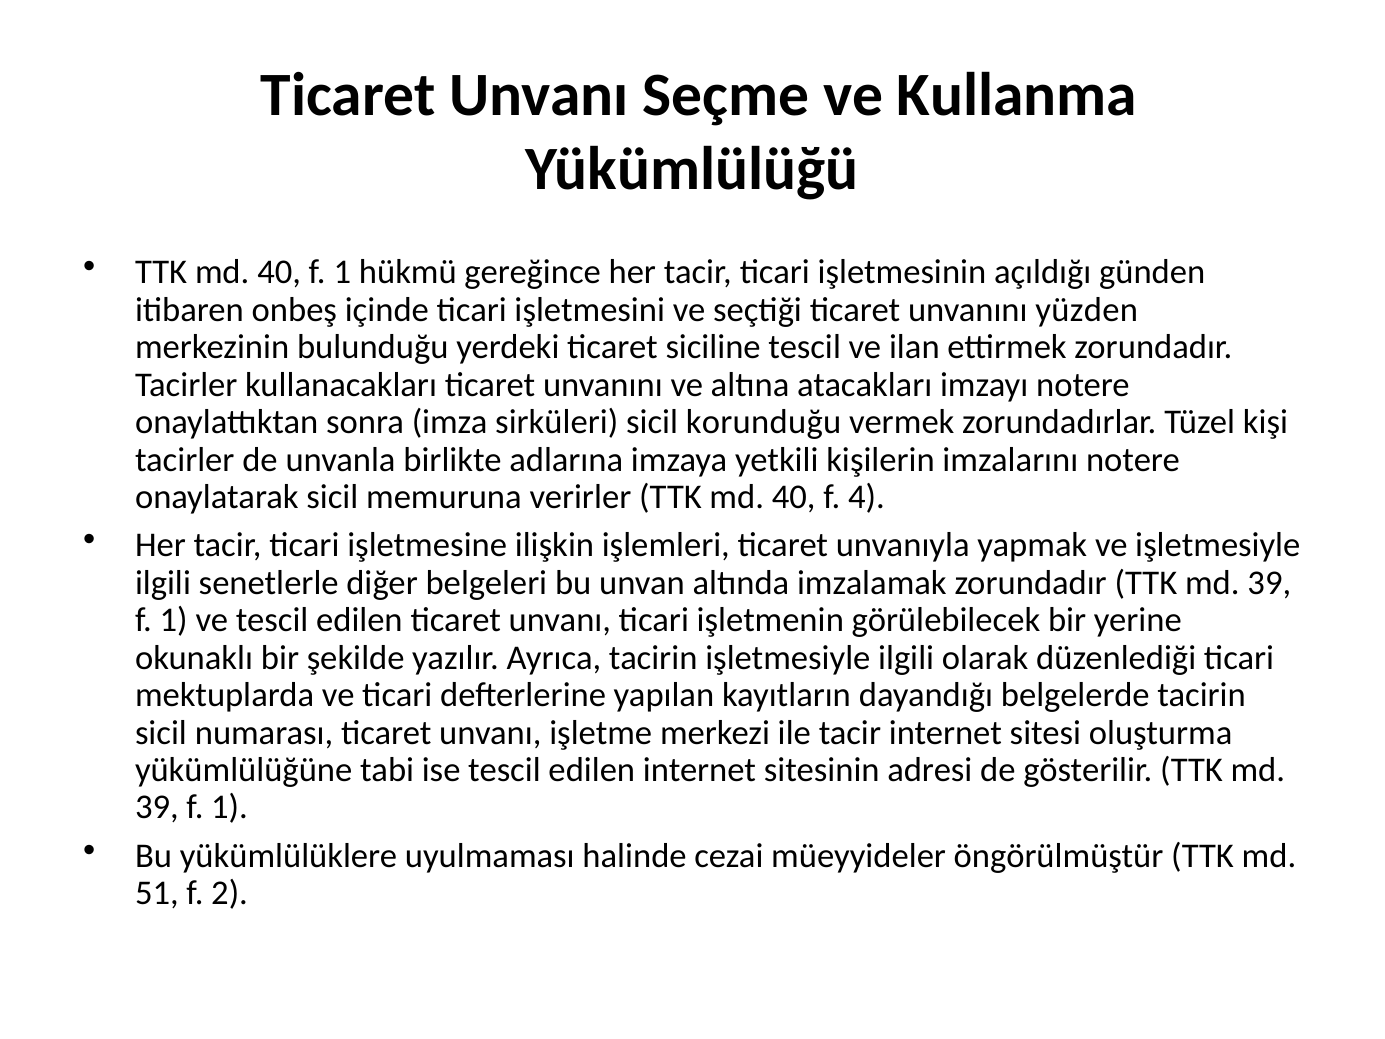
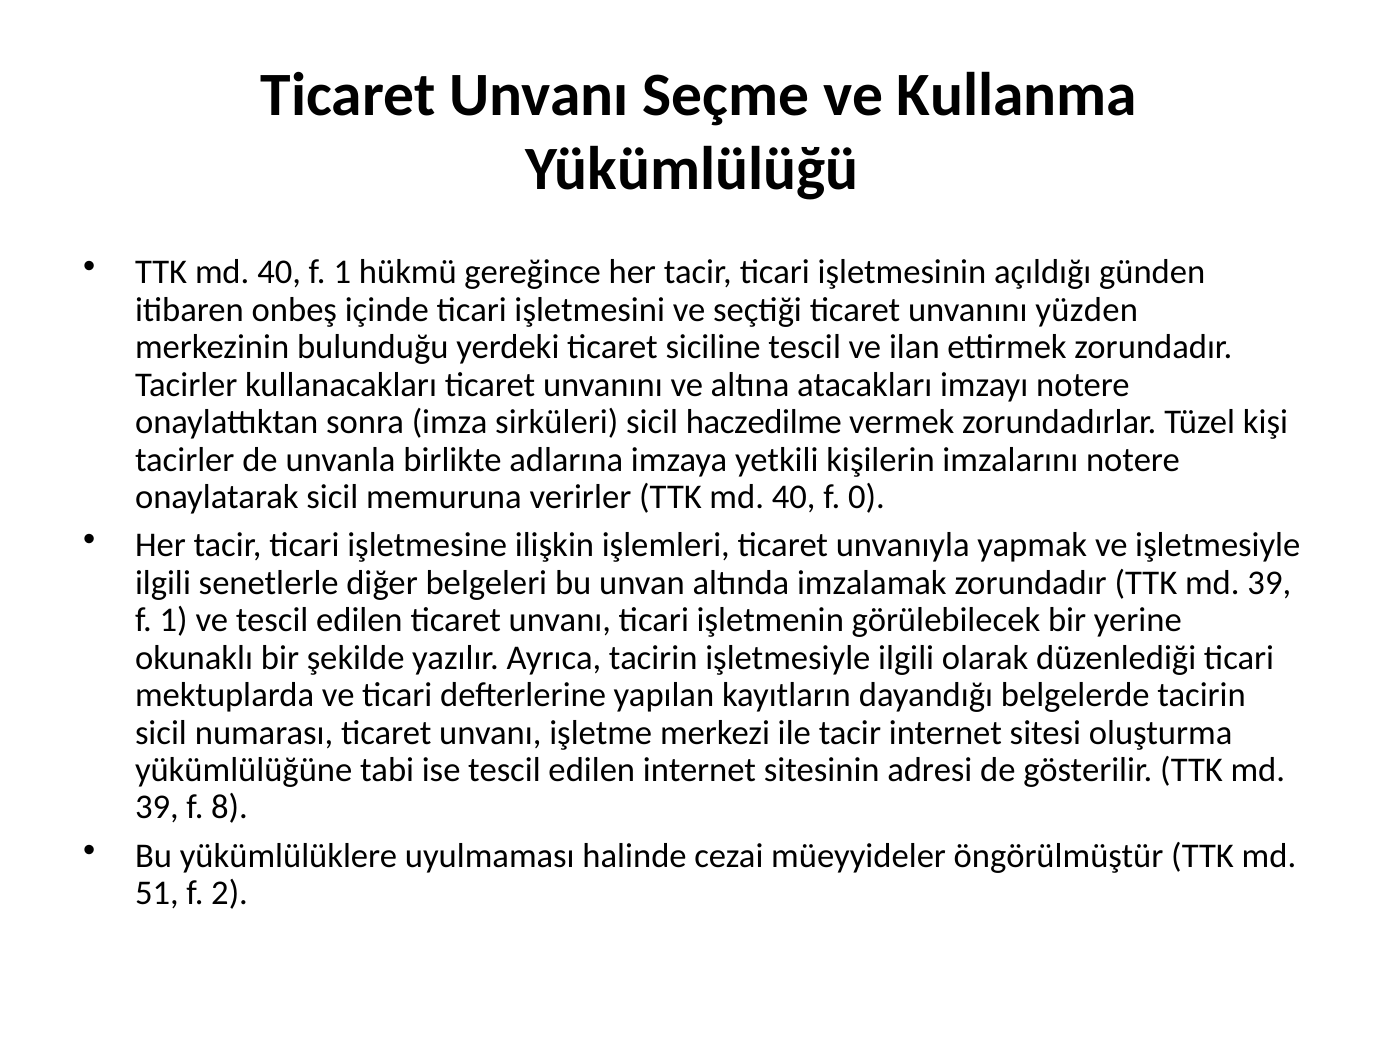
korunduğu: korunduğu -> haczedilme
4: 4 -> 0
1 at (230, 807): 1 -> 8
